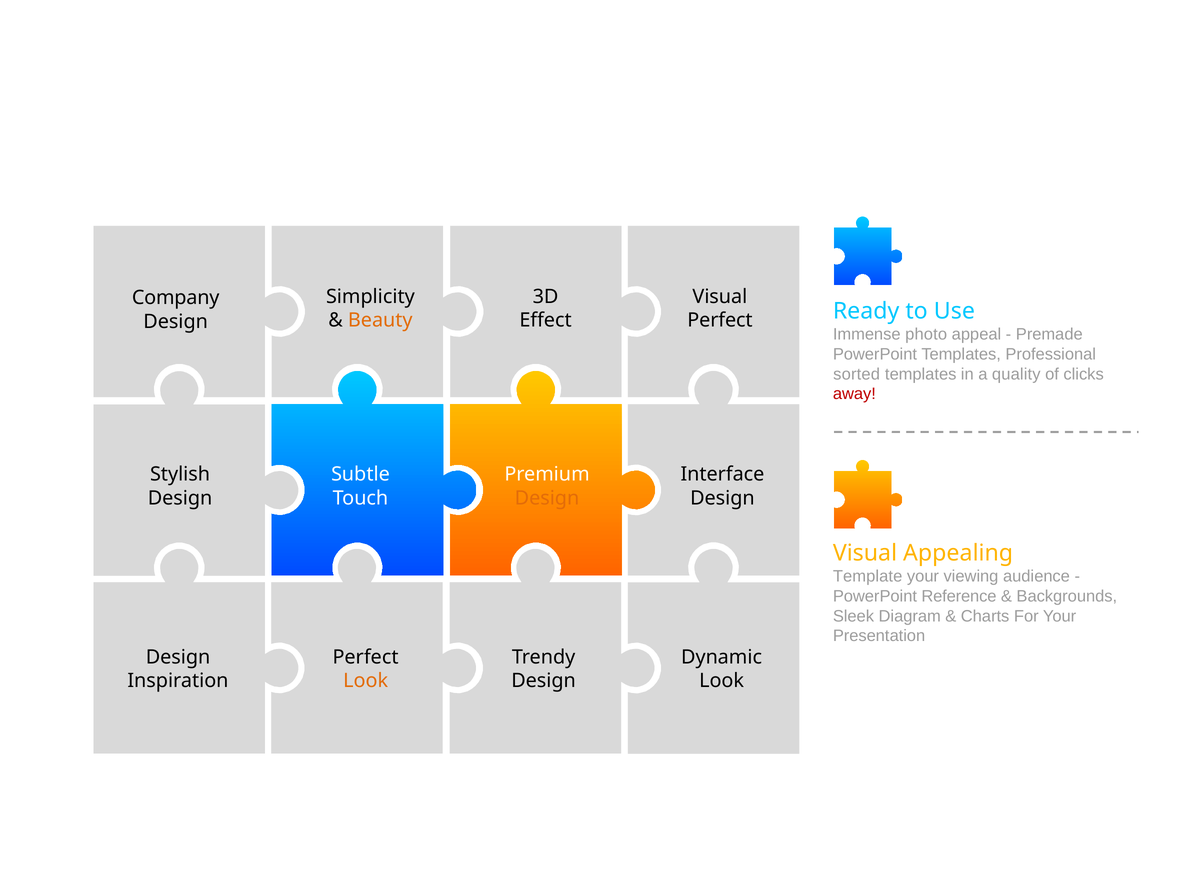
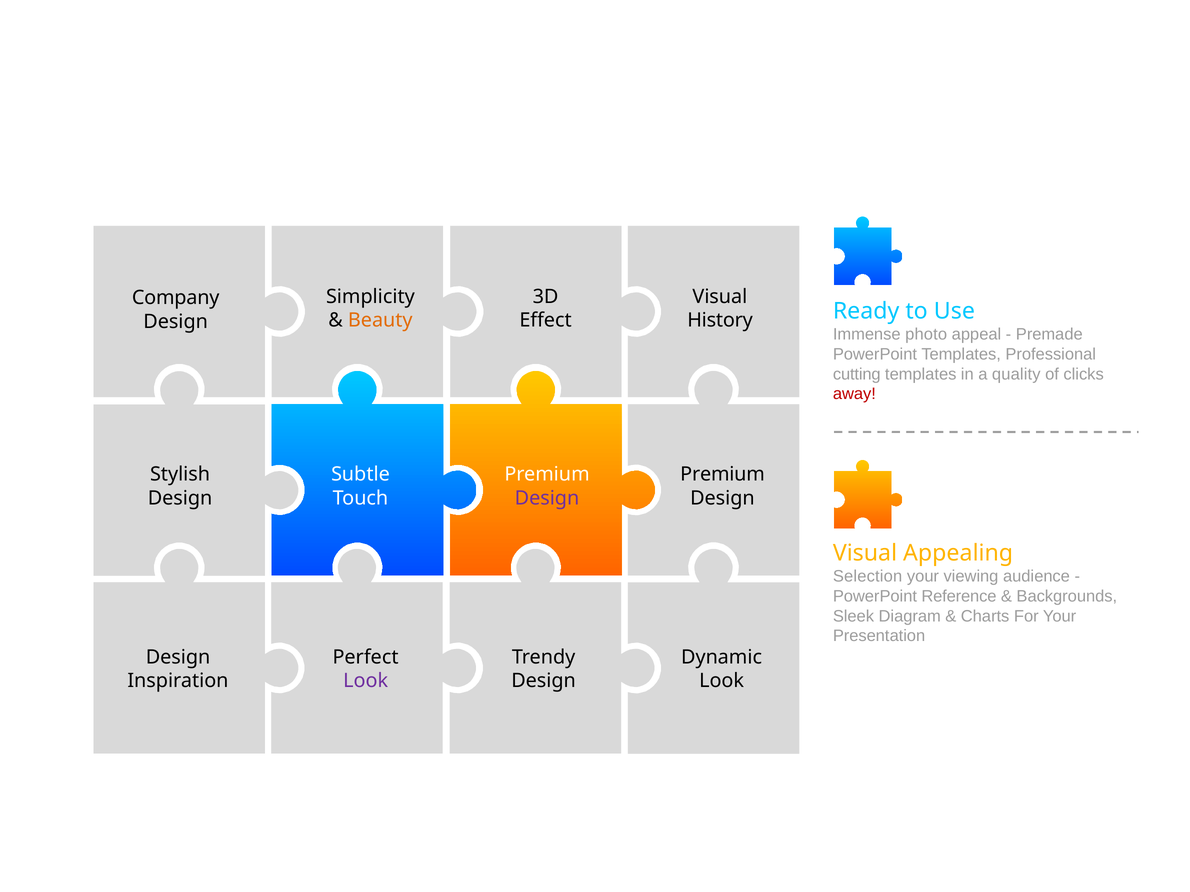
Perfect at (720, 321): Perfect -> History
sorted: sorted -> cutting
Interface at (722, 475): Interface -> Premium
Design at (547, 498) colour: orange -> purple
Template: Template -> Selection
Look at (366, 681) colour: orange -> purple
